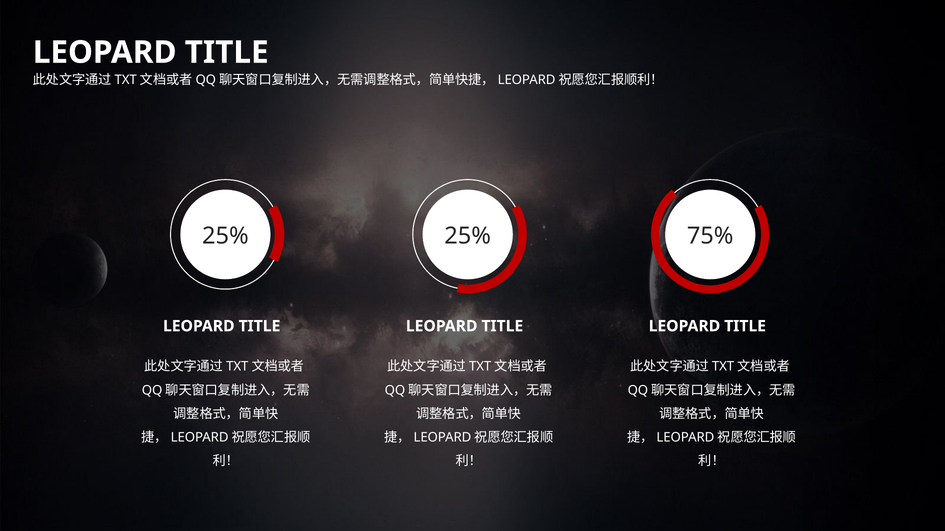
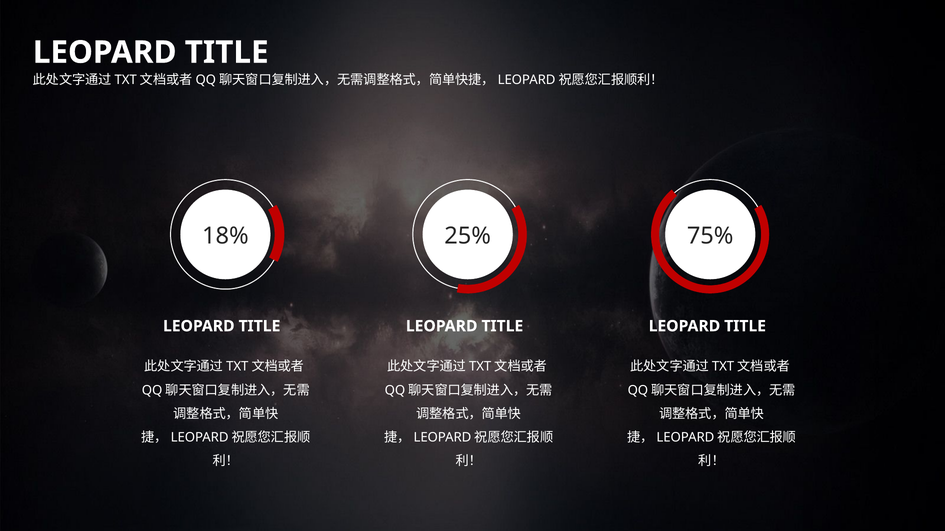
25% at (225, 236): 25% -> 18%
